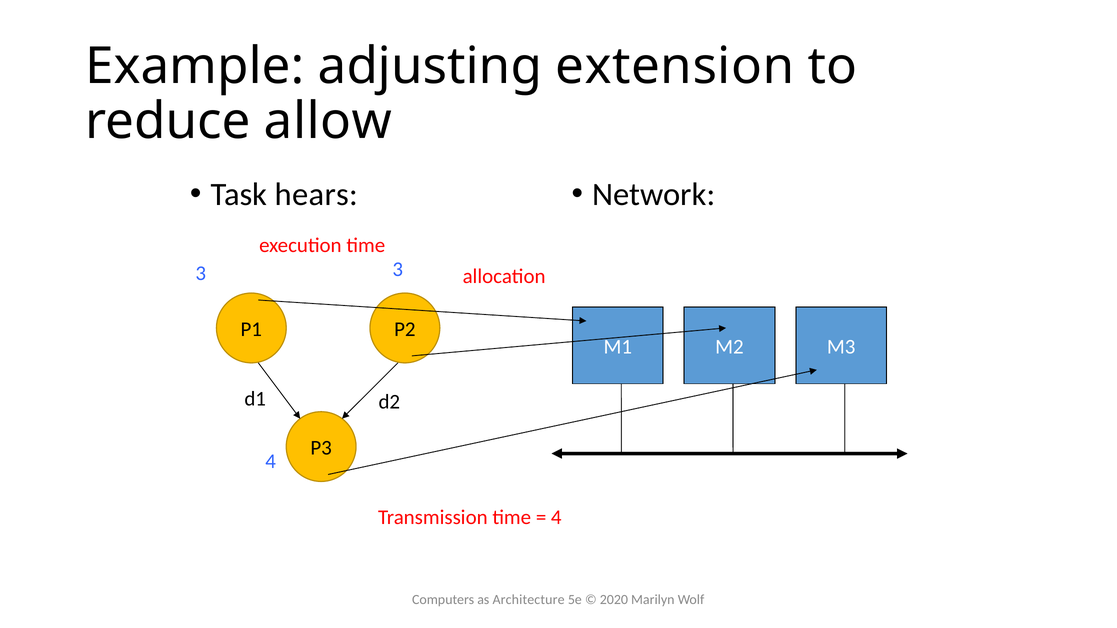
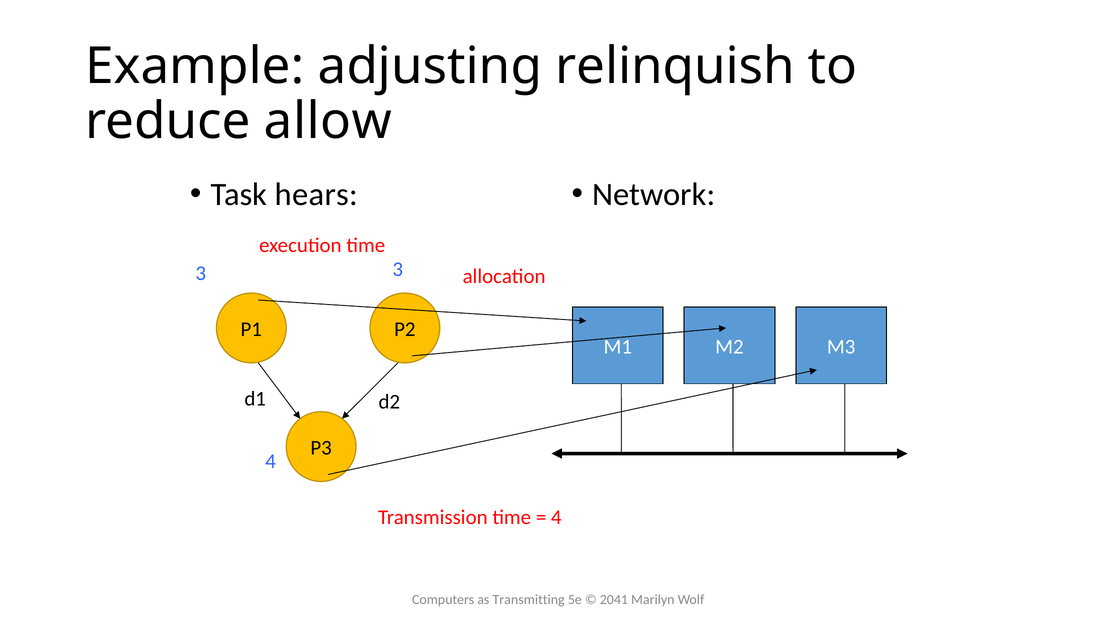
extension: extension -> relinquish
Architecture: Architecture -> Transmitting
2020: 2020 -> 2041
